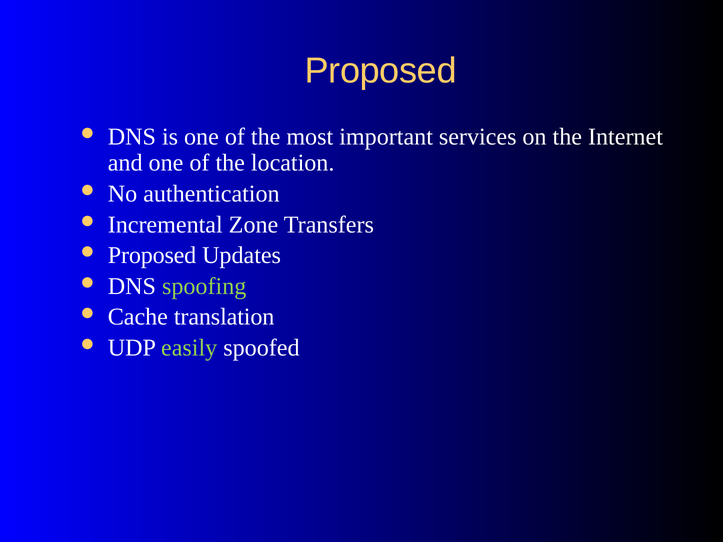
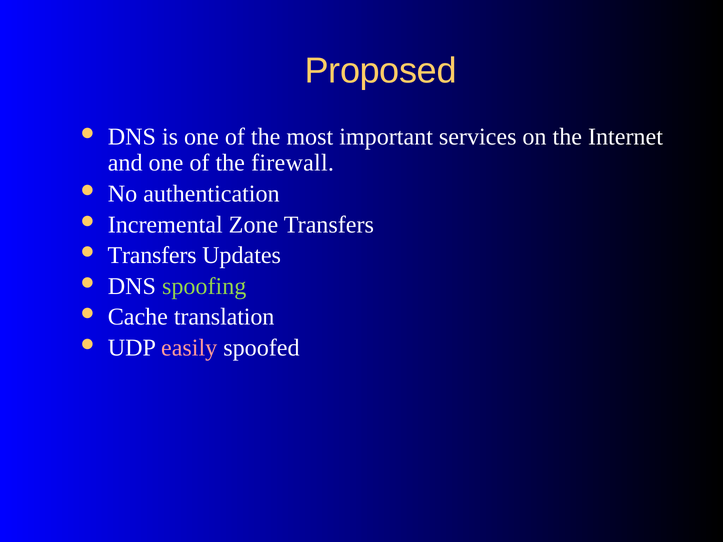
location: location -> firewall
Proposed at (152, 256): Proposed -> Transfers
easily colour: light green -> pink
